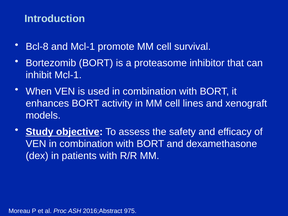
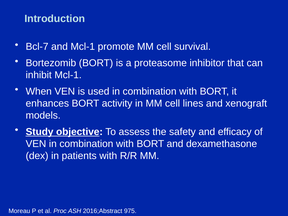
Bcl-8: Bcl-8 -> Bcl-7
